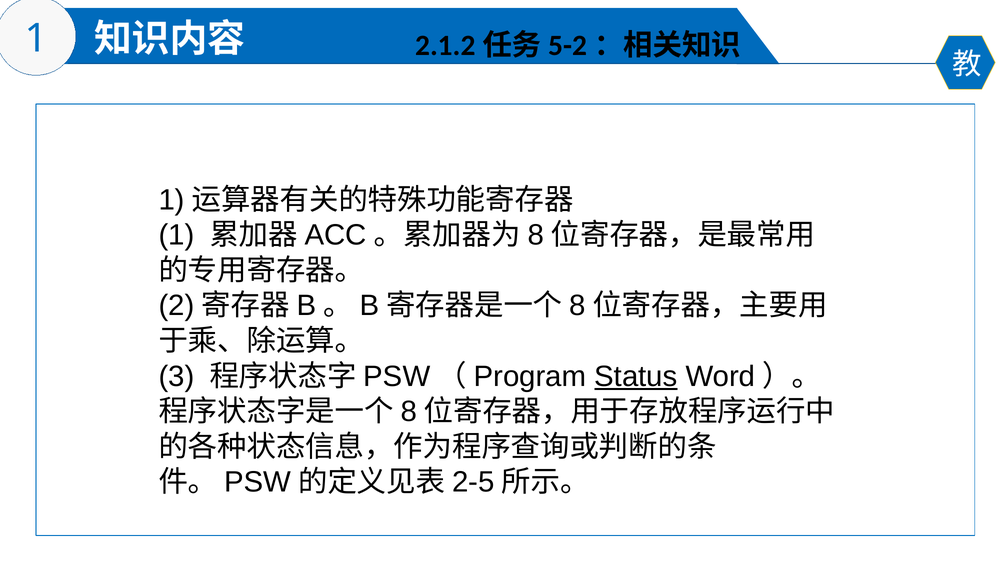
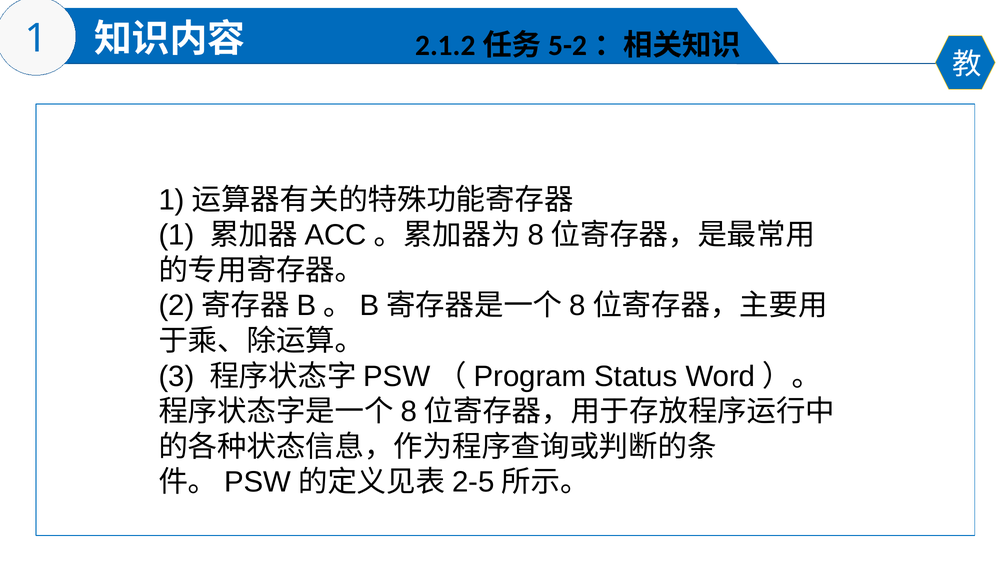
Status underline: present -> none
